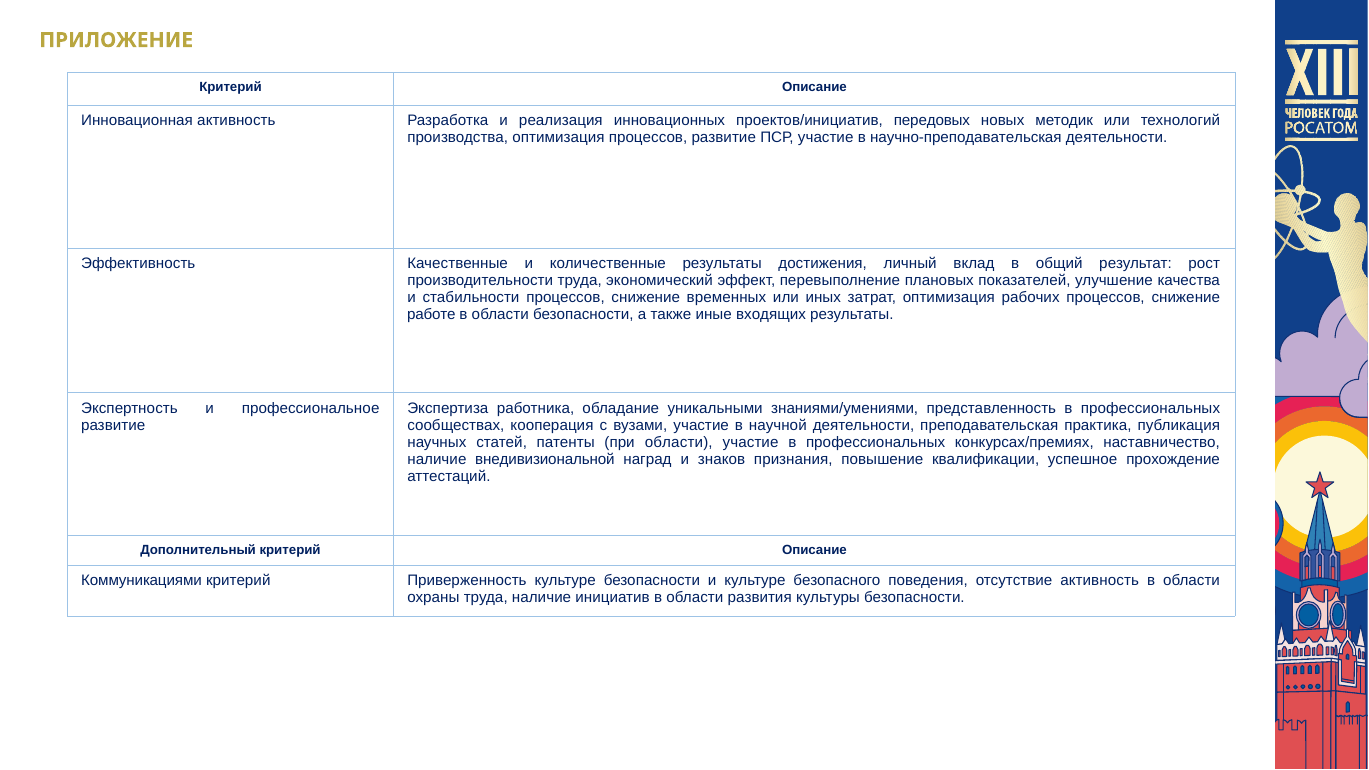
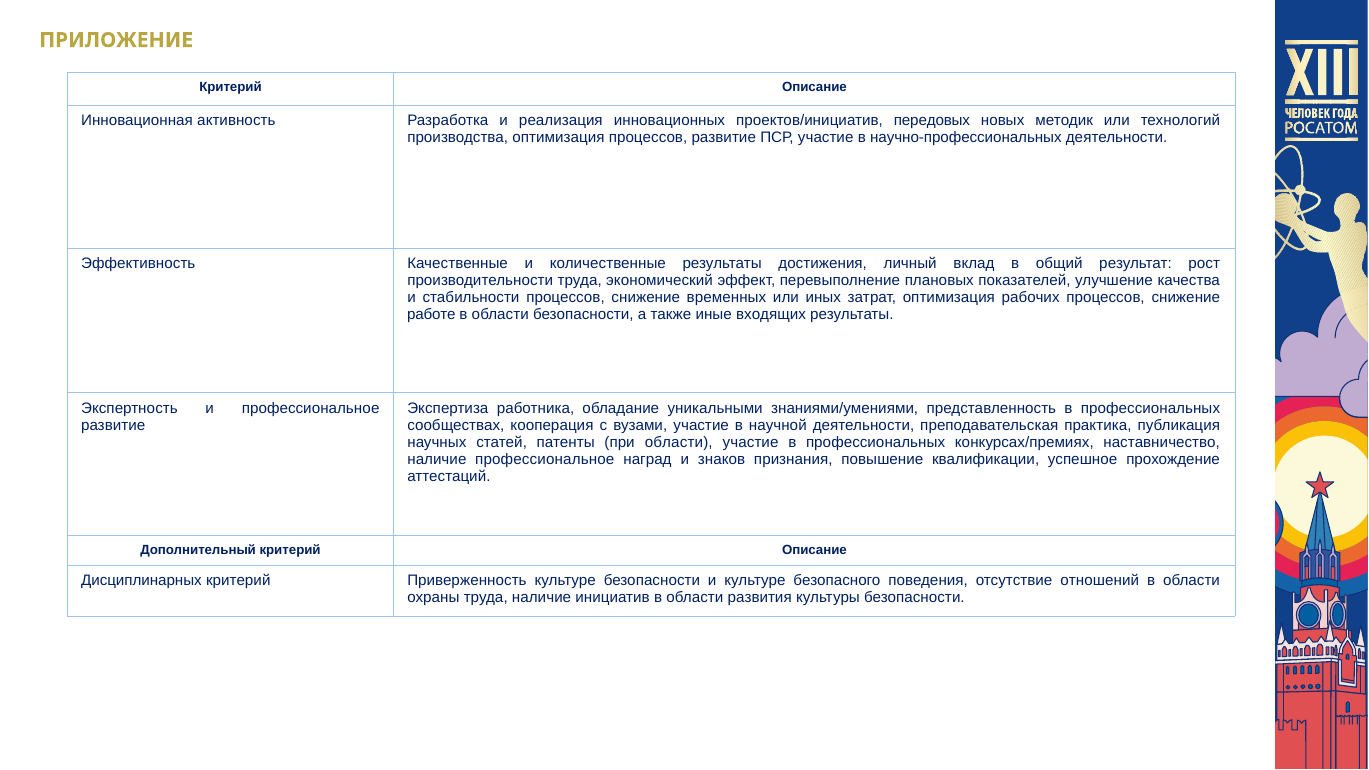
научно-преподавательская: научно-преподавательская -> научно-профессиональных
наличие внедивизиональной: внедивизиональной -> профессиональное
Коммуникациями: Коммуникациями -> Дисциплинарных
отсутствие активность: активность -> отношений
